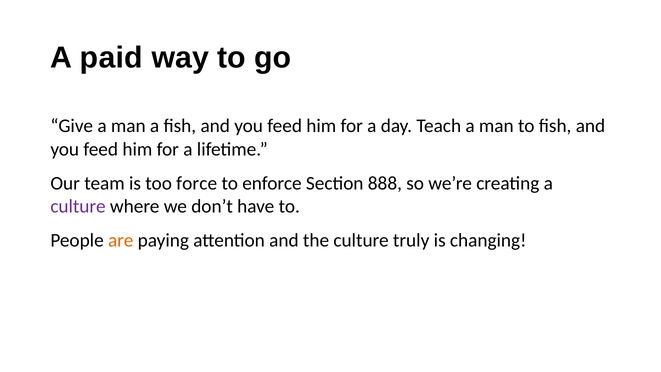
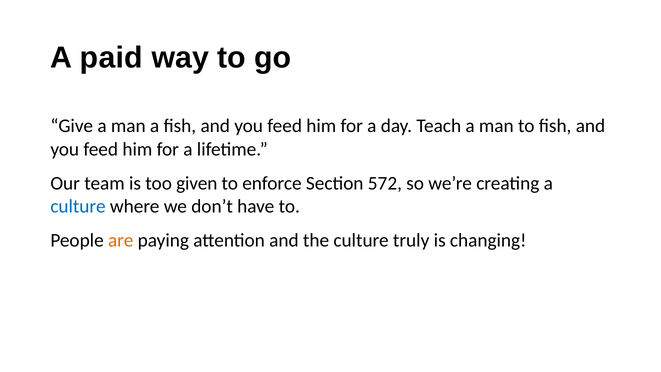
force: force -> given
888: 888 -> 572
culture at (78, 206) colour: purple -> blue
